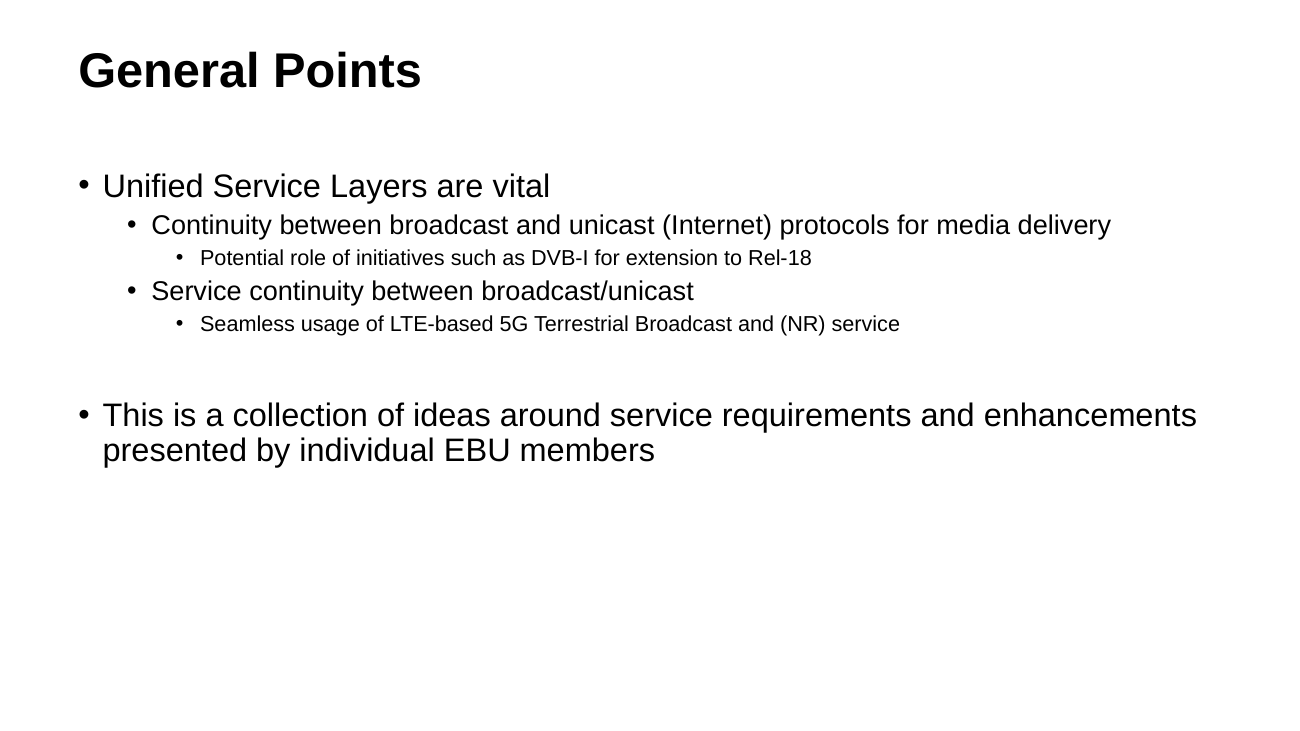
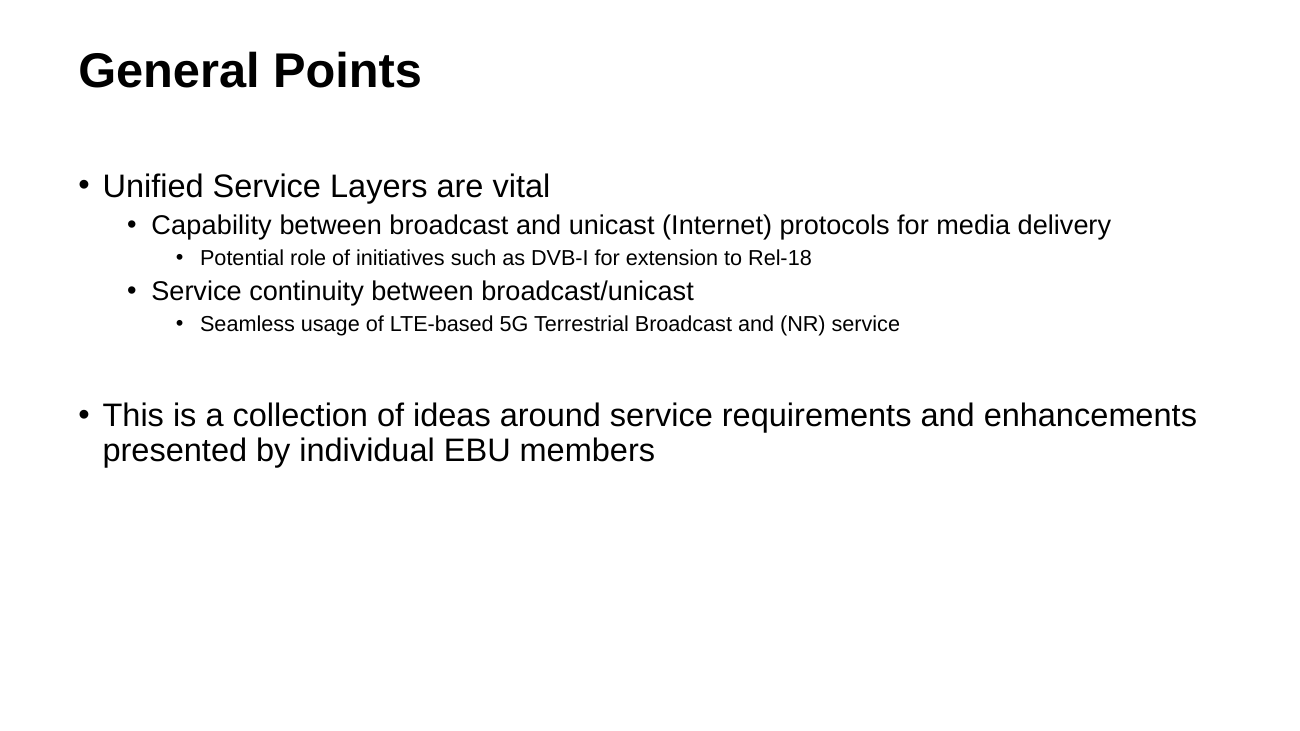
Continuity at (212, 226): Continuity -> Capability
